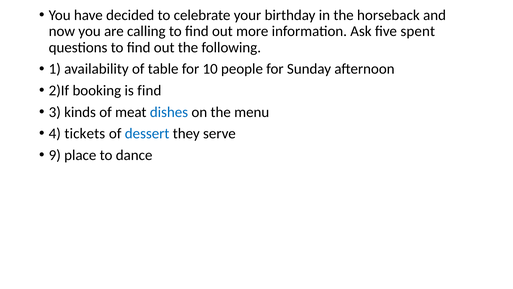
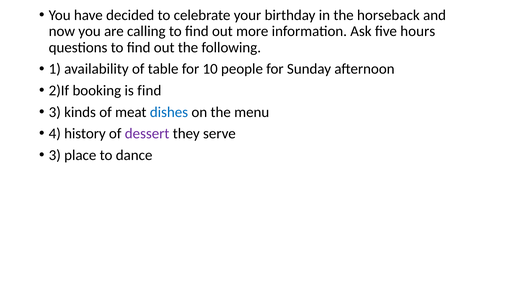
spent: spent -> hours
tickets: tickets -> history
dessert colour: blue -> purple
9 at (55, 155): 9 -> 3
